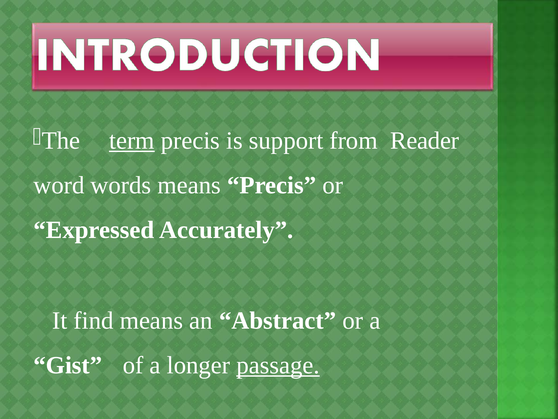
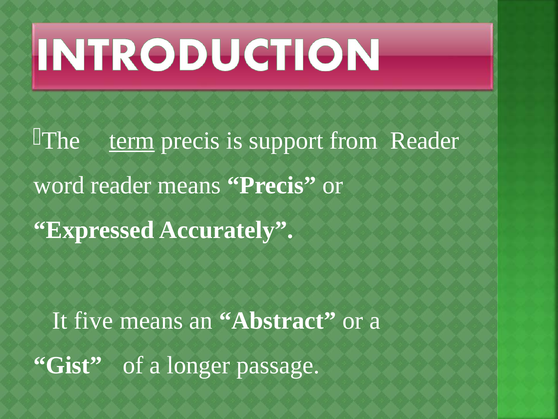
word words: words -> reader
find: find -> five
passage underline: present -> none
